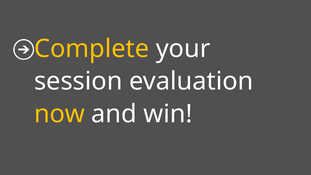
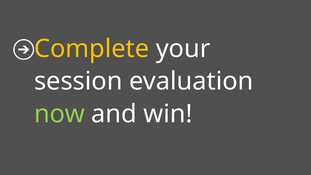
now colour: yellow -> light green
